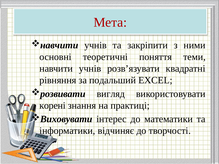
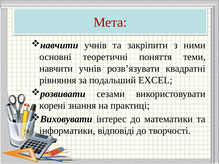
вигляд: вигляд -> сезами
відчиняє: відчиняє -> відповіді
